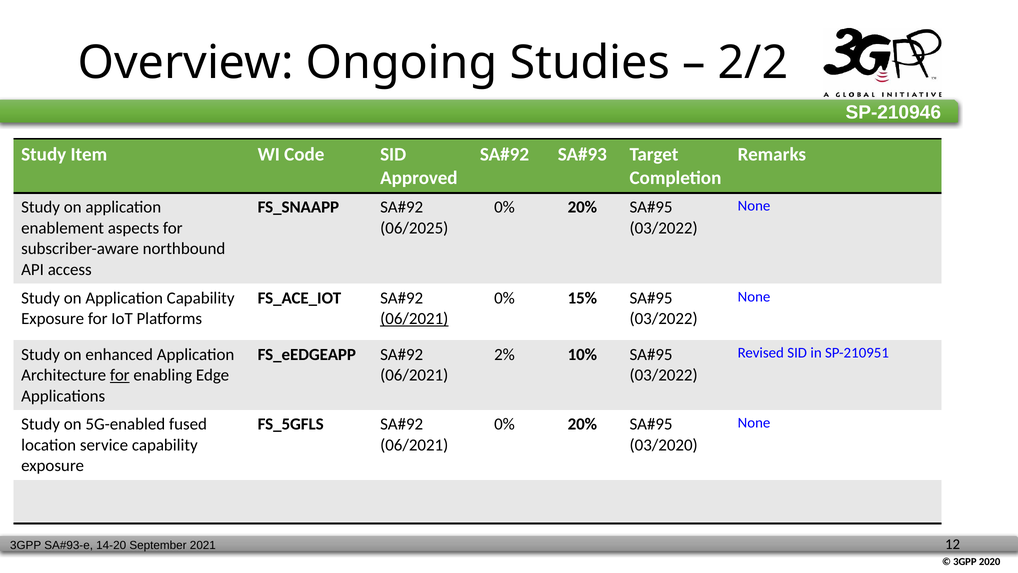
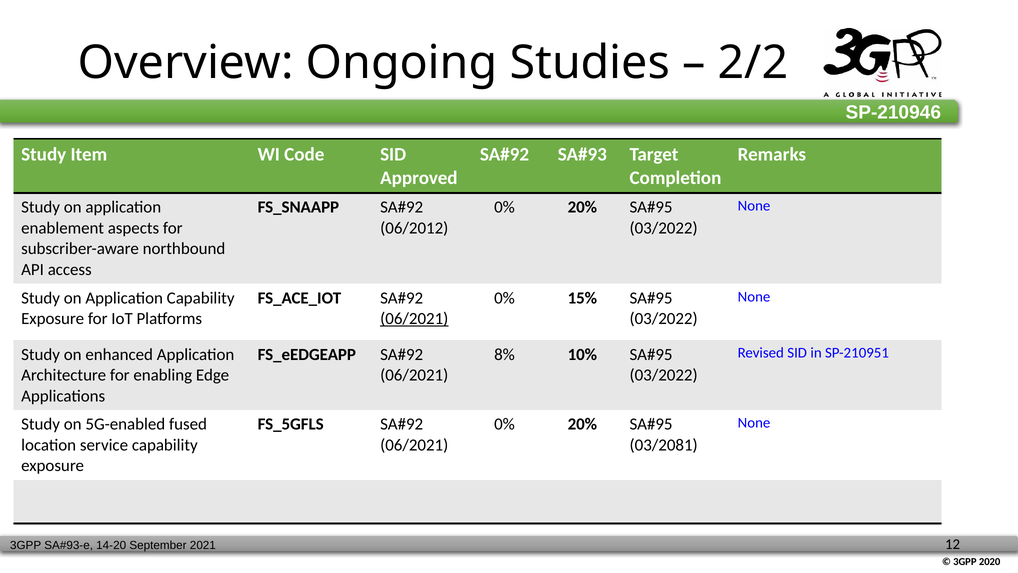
06/2025: 06/2025 -> 06/2012
2%: 2% -> 8%
for at (120, 375) underline: present -> none
03/2020: 03/2020 -> 03/2081
